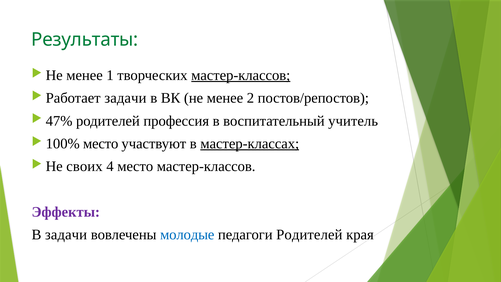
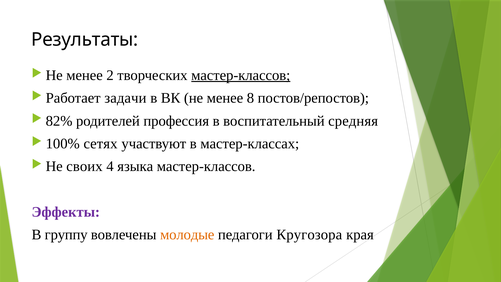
Результаты colour: green -> black
1: 1 -> 2
2: 2 -> 8
47%: 47% -> 82%
учитель: учитель -> средняя
100% место: место -> сетях
мастер-классах underline: present -> none
4 место: место -> языка
В задачи: задачи -> группу
молодые colour: blue -> orange
педагоги Родителей: Родителей -> Кругозора
